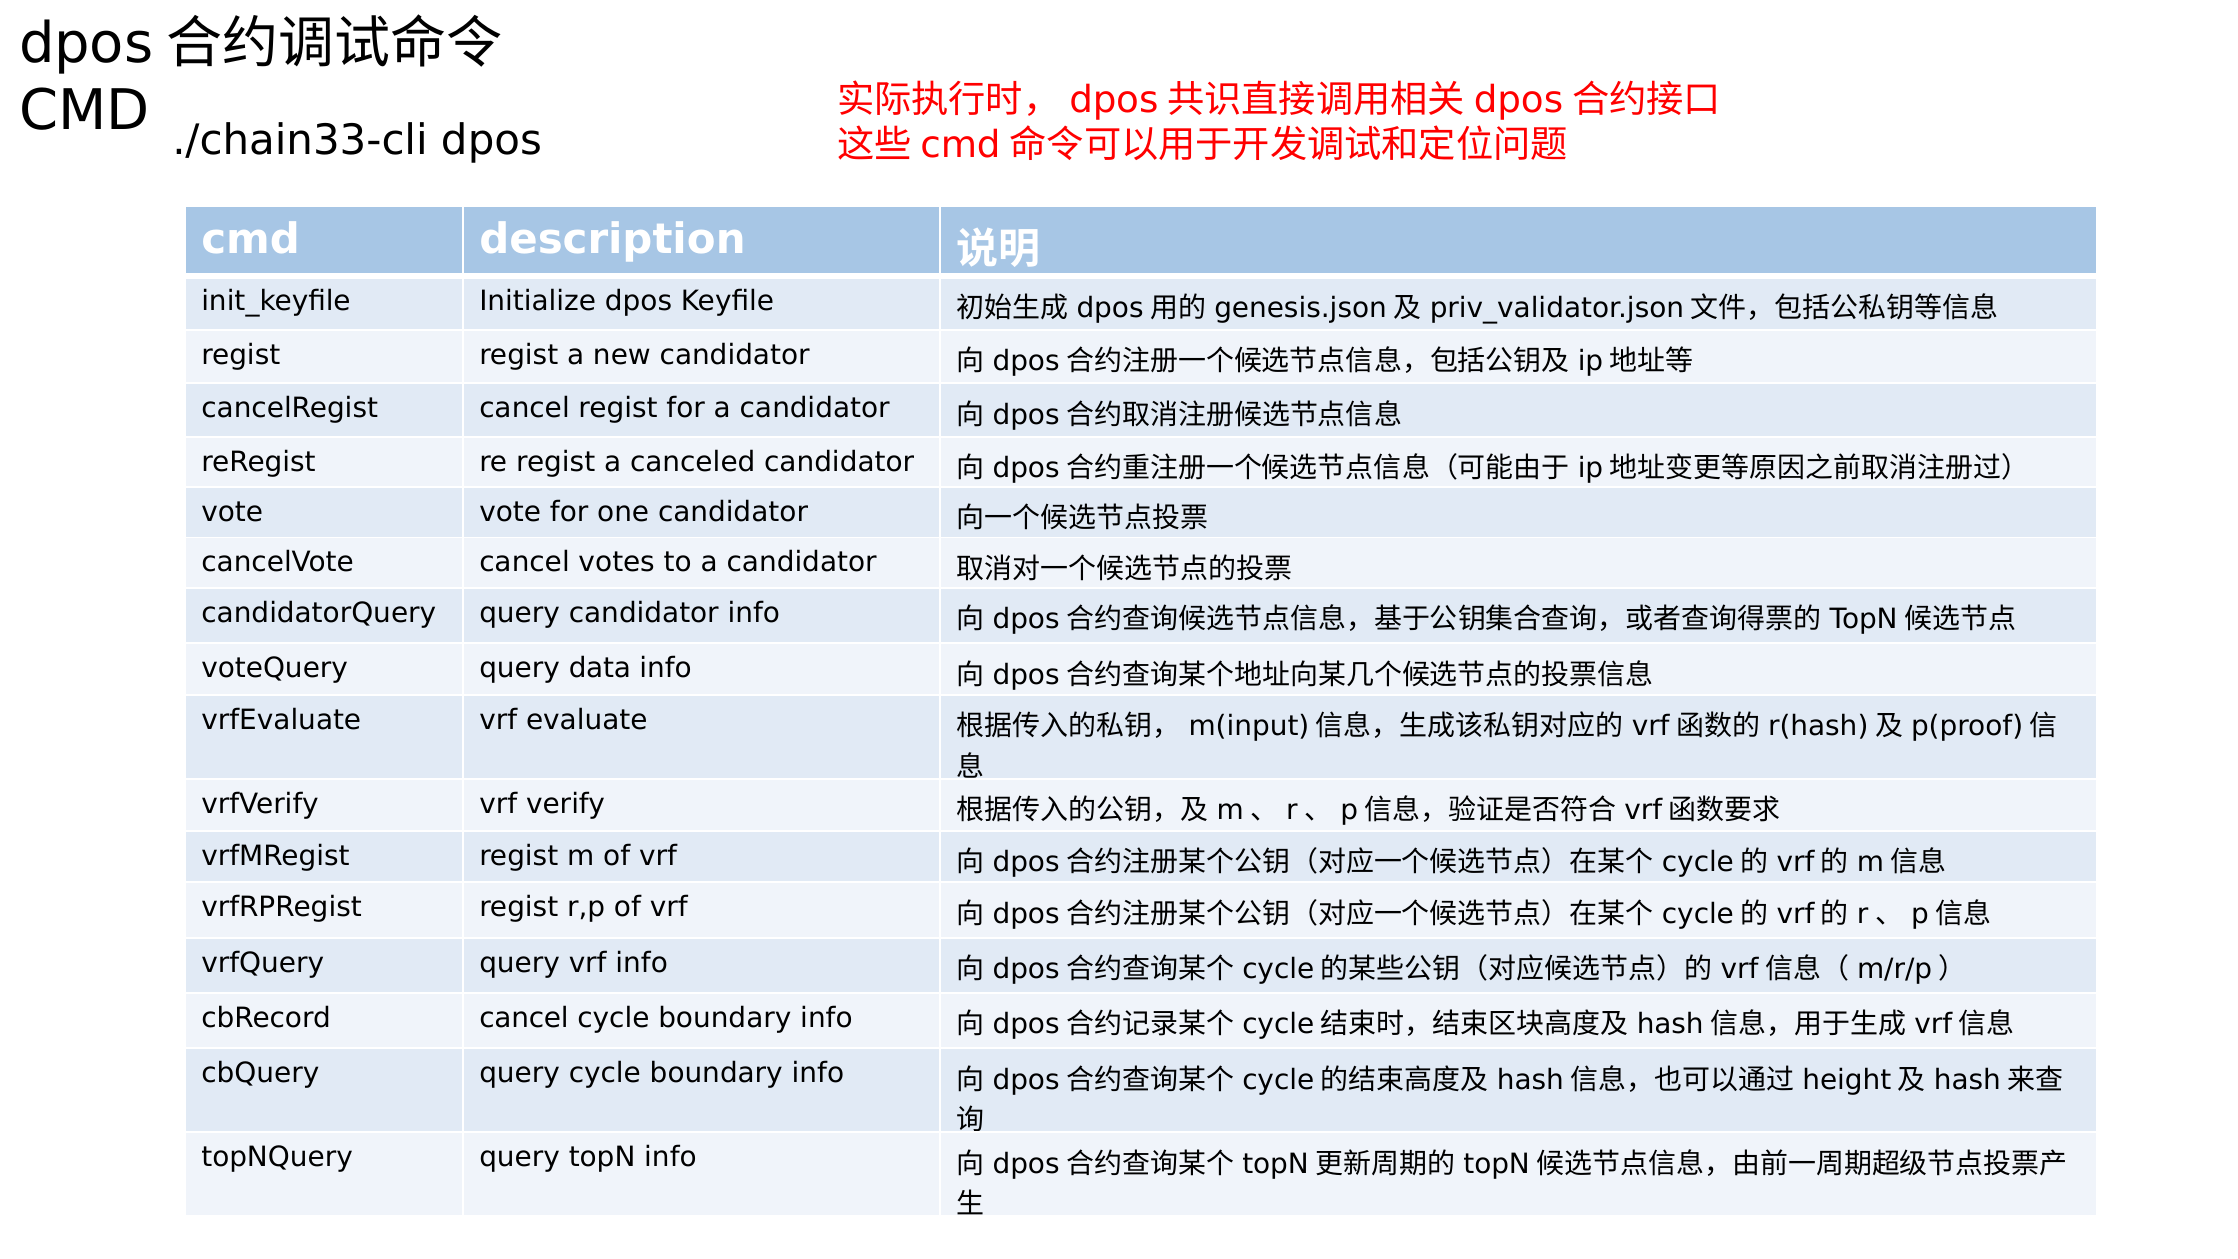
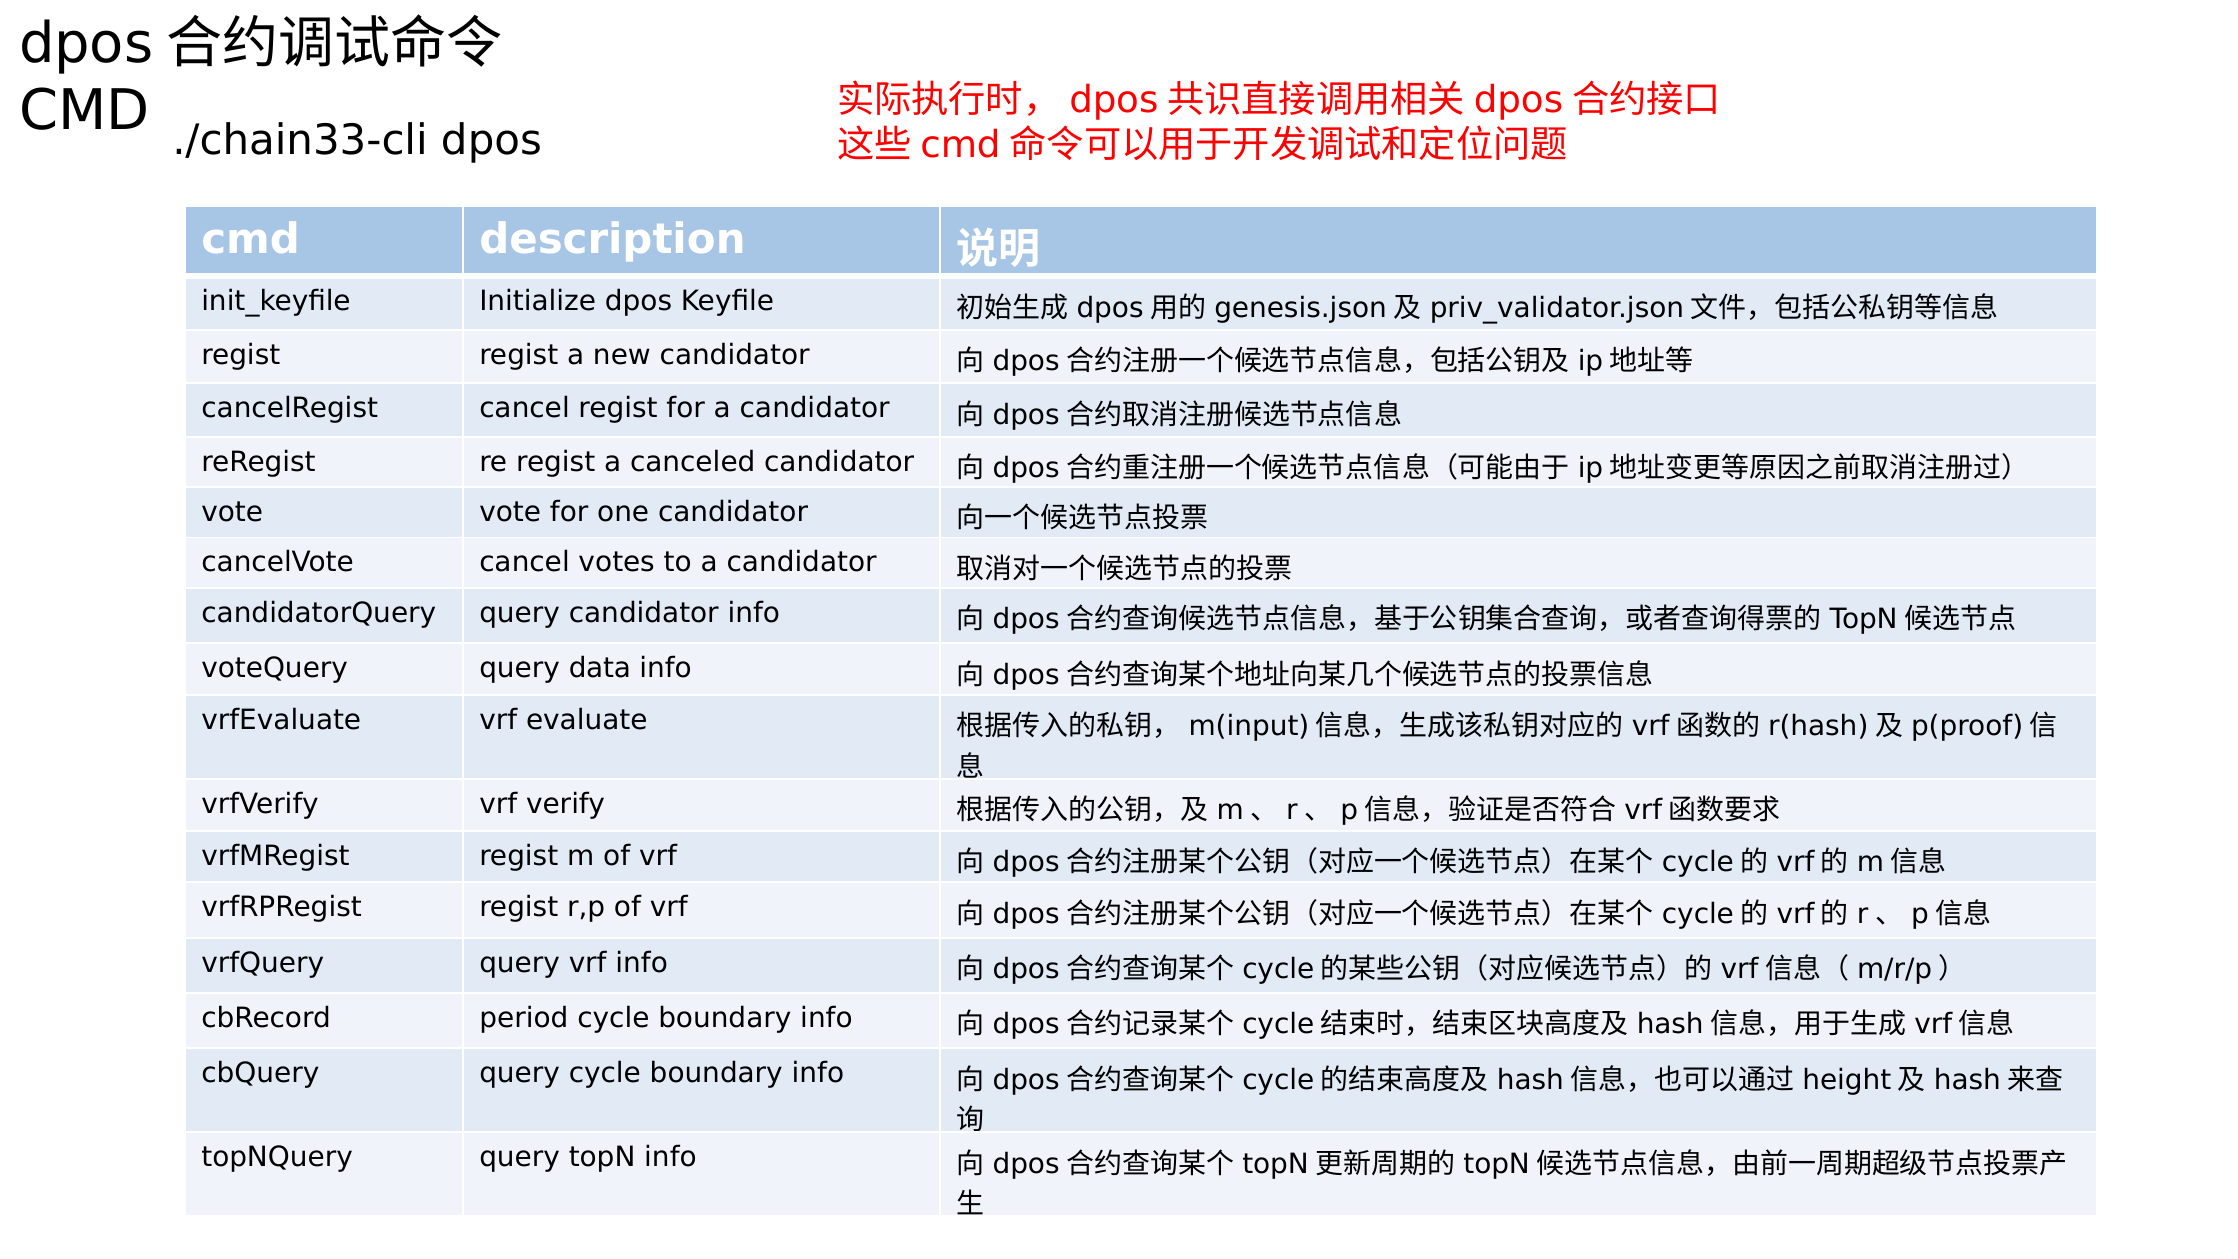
cbRecord cancel: cancel -> period
